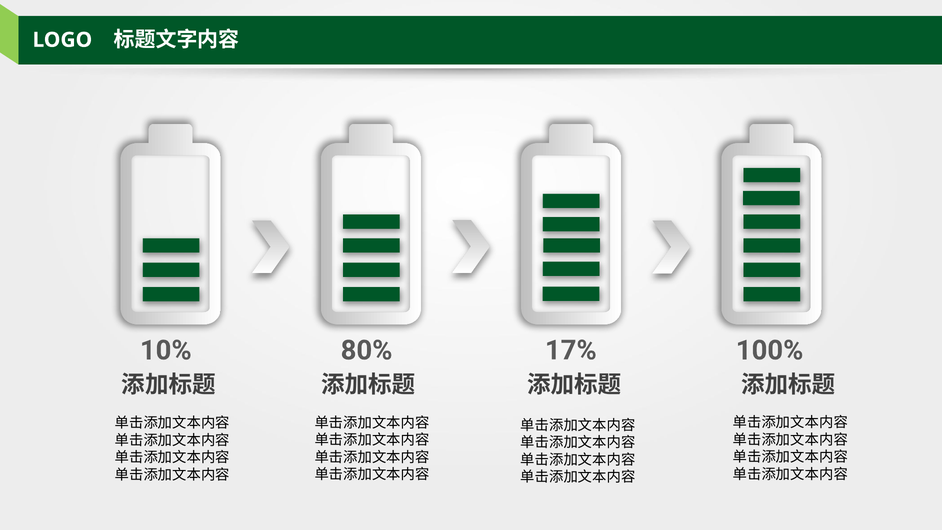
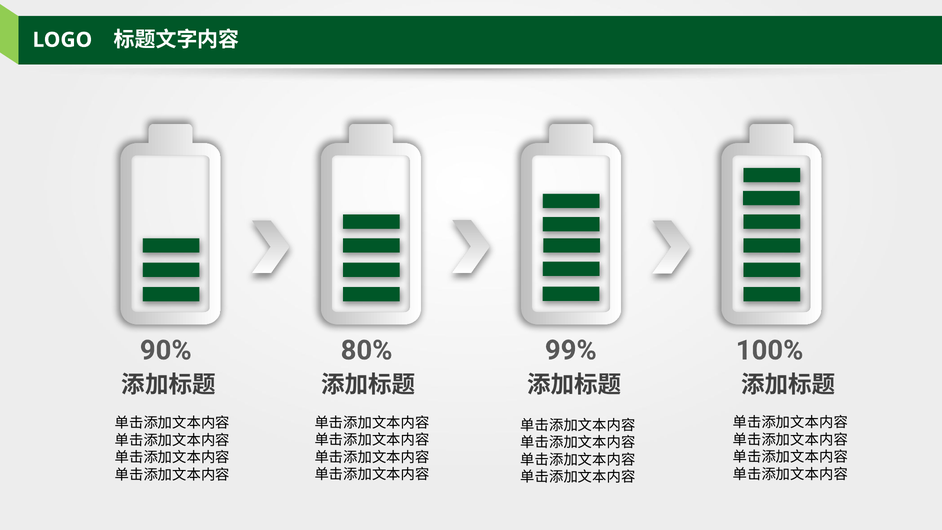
10%: 10% -> 90%
17%: 17% -> 99%
